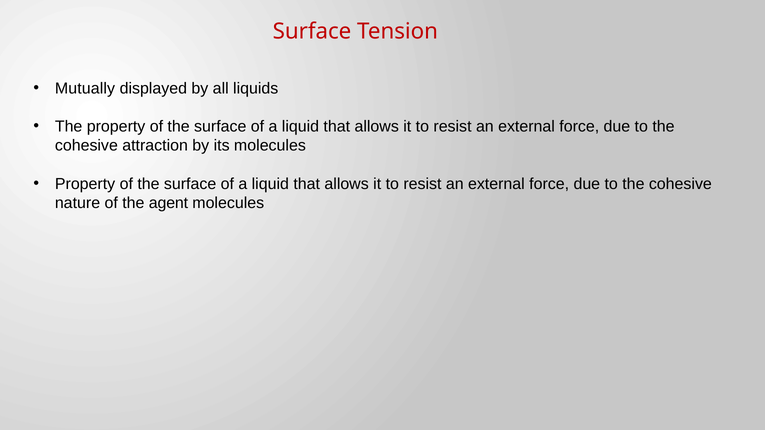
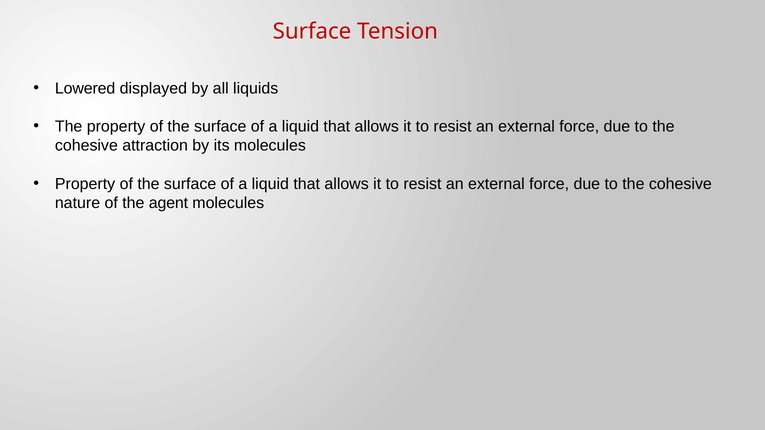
Mutually: Mutually -> Lowered
